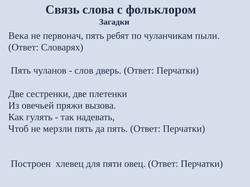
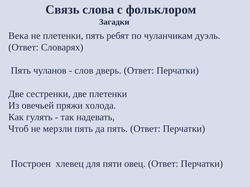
не первонач: первонач -> плетенки
пыли: пыли -> дуэль
вызова: вызова -> холода
